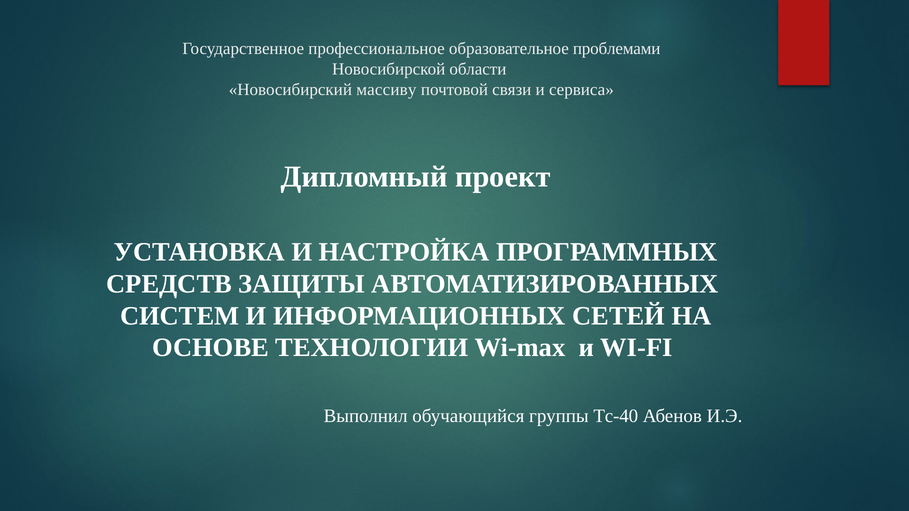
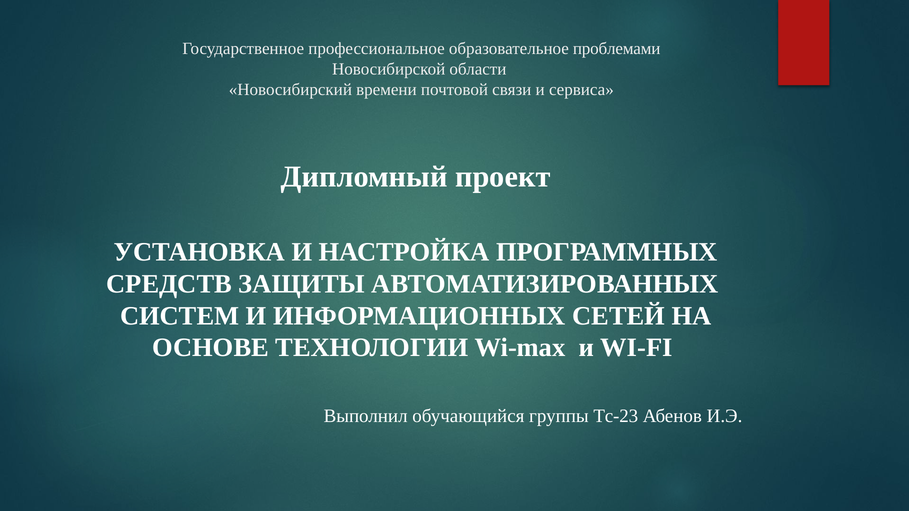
массиву: массиву -> времени
Тс-40: Тс-40 -> Тс-23
